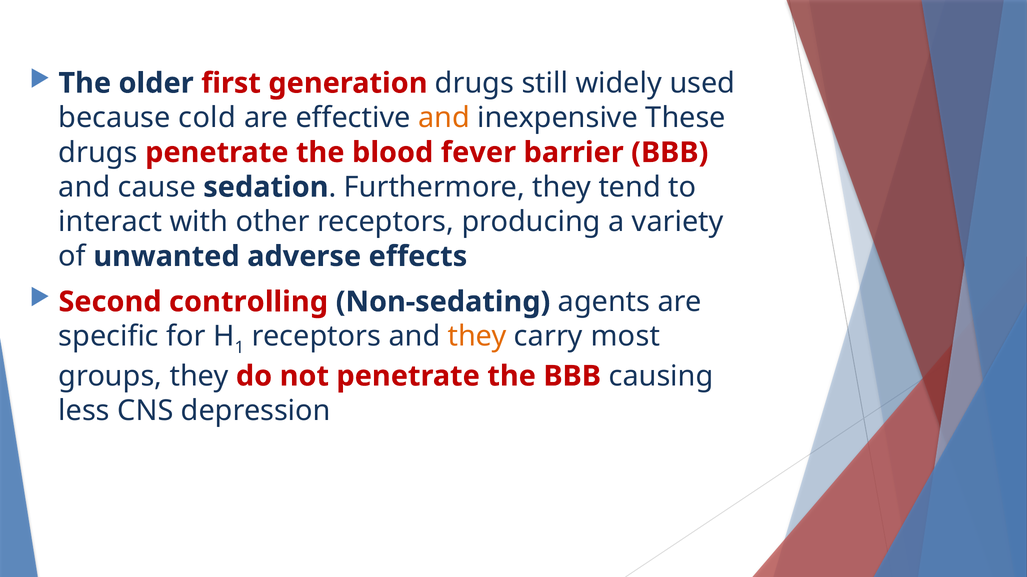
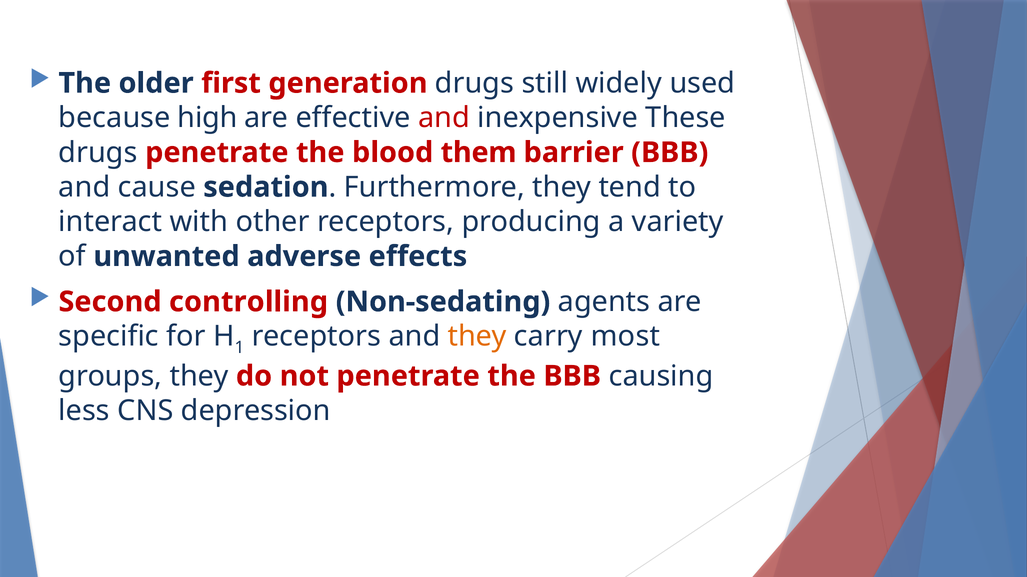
cold: cold -> high
and at (444, 118) colour: orange -> red
fever: fever -> them
